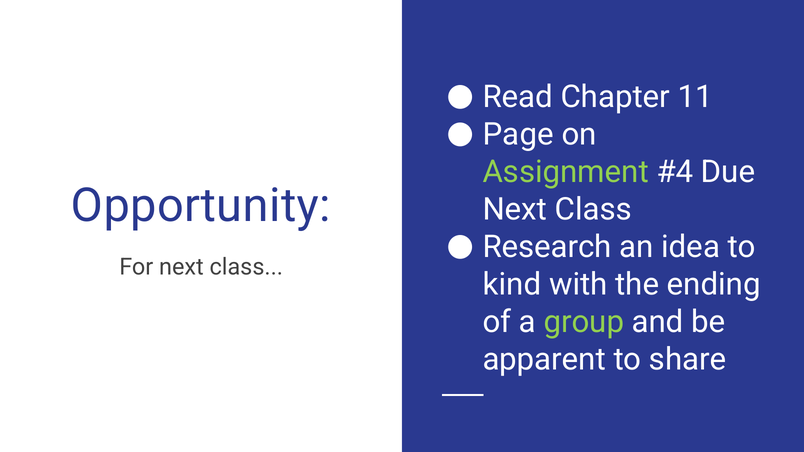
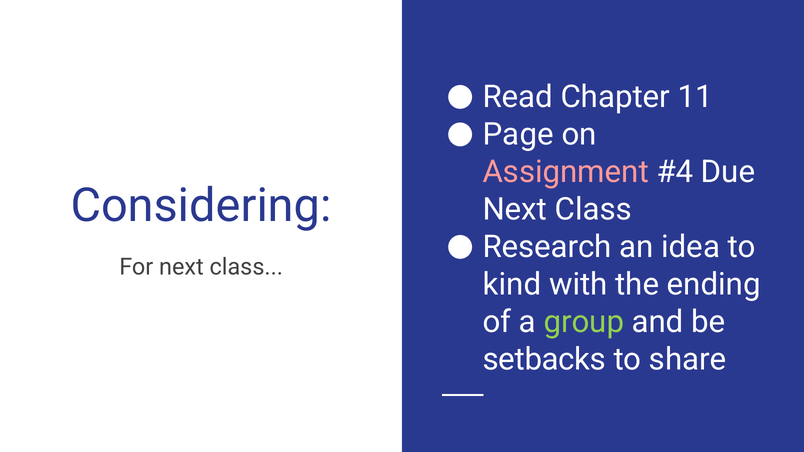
Assignment colour: light green -> pink
Opportunity: Opportunity -> Considering
apparent: apparent -> setbacks
